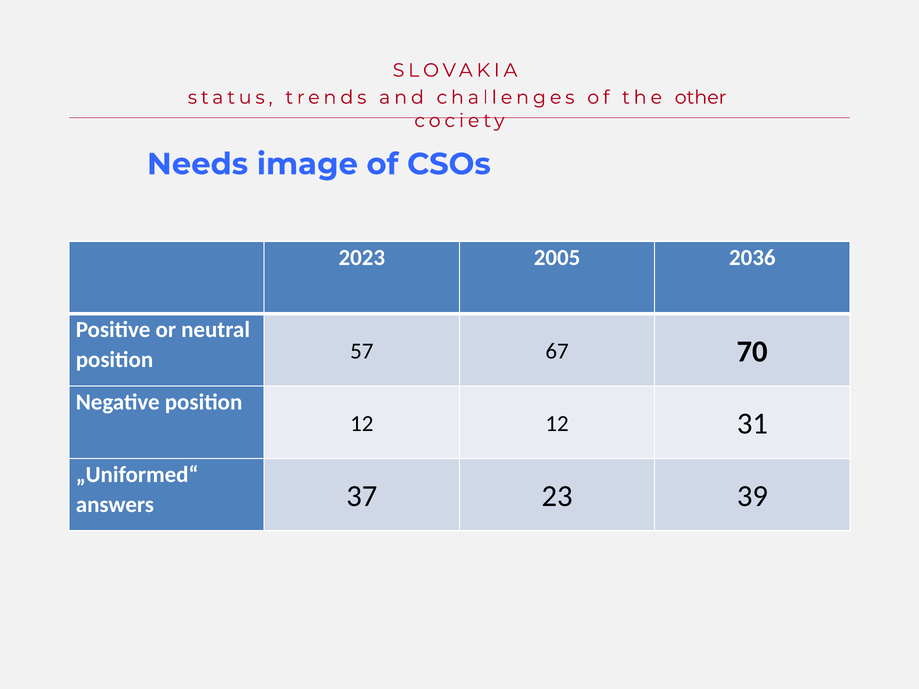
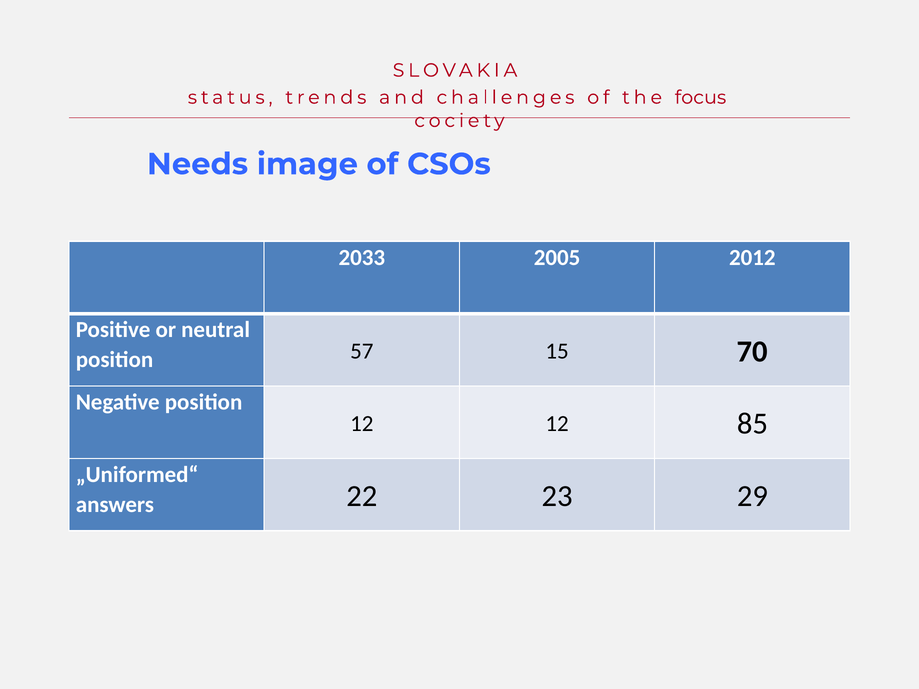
other: other -> focus
2023: 2023 -> 2033
2036: 2036 -> 2012
67: 67 -> 15
31: 31 -> 85
37: 37 -> 22
39: 39 -> 29
